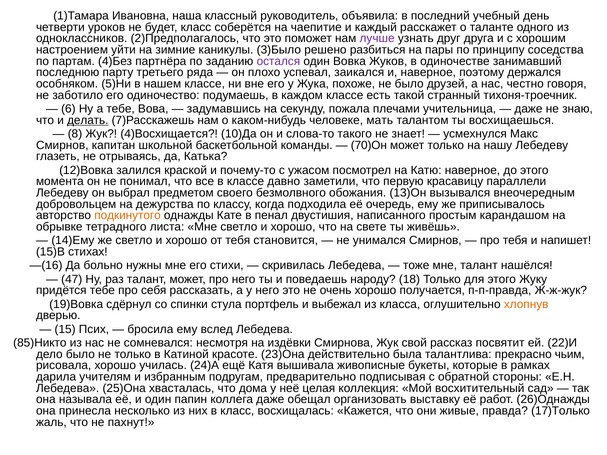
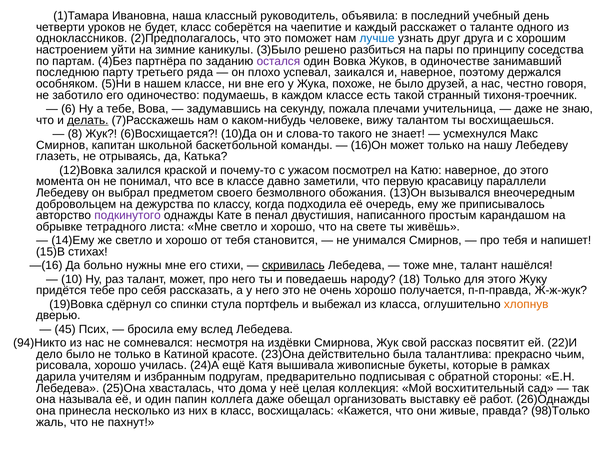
лучше colour: purple -> blue
мать: мать -> вижу
4)Восхищается: 4)Восхищается -> 6)Восхищается
70)Он: 70)Он -> 16)Он
подкинутого colour: orange -> purple
скривилась underline: none -> present
47: 47 -> 10
15: 15 -> 45
85)Никто: 85)Никто -> 94)Никто
17)Только: 17)Только -> 98)Только
